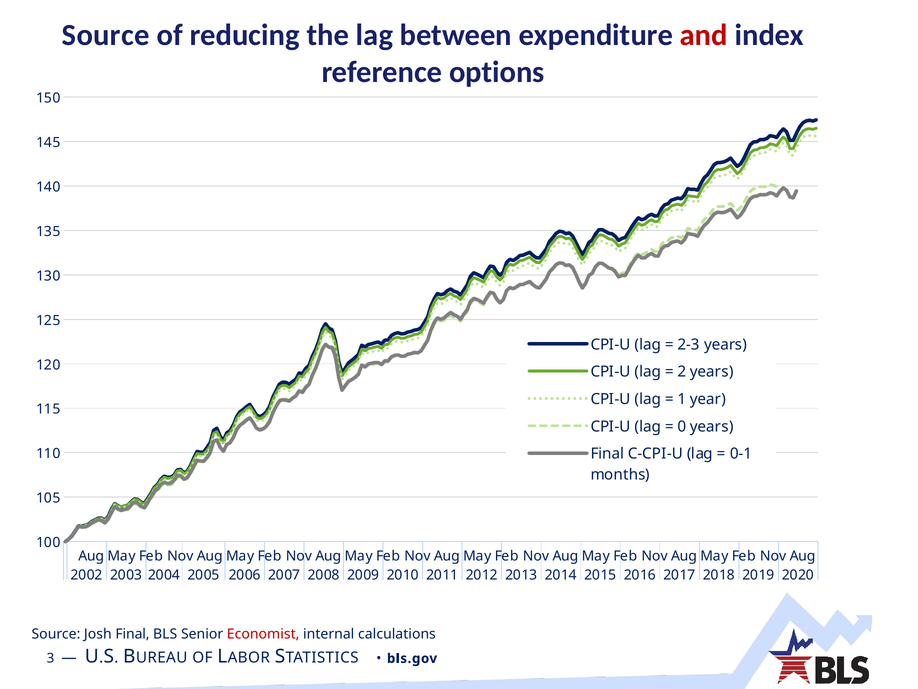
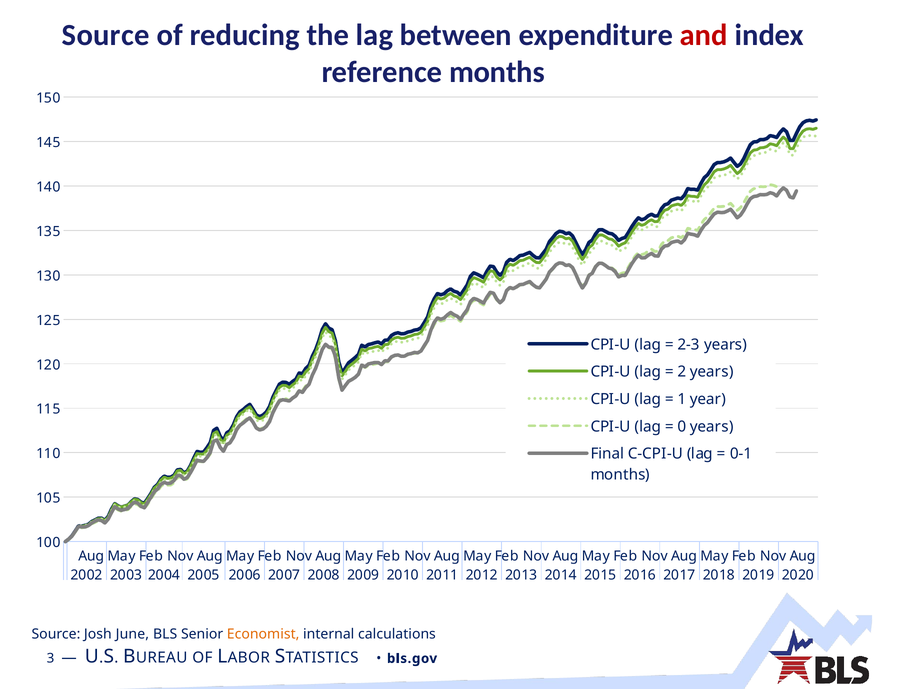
reference options: options -> months
Josh Final: Final -> June
Economist colour: red -> orange
